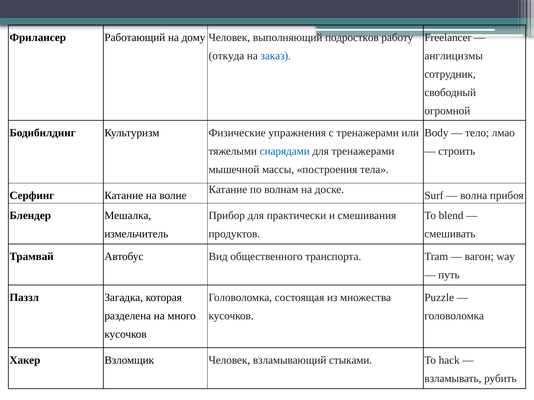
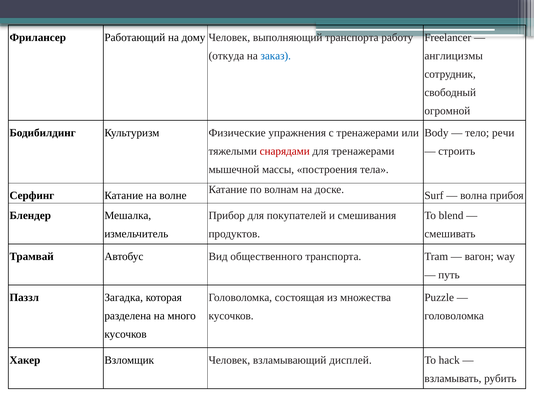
выполняющий подростков: подростков -> транспорта
лмао: лмао -> речи
снарядами colour: blue -> red
практически: практически -> покупателей
стыками: стыками -> дисплей
